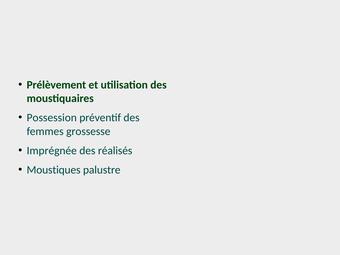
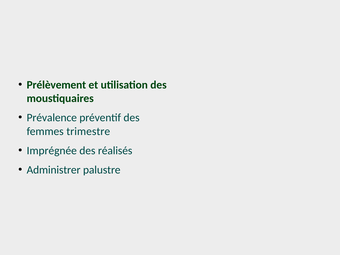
Possession: Possession -> Prévalence
grossesse: grossesse -> trimestre
Moustiques: Moustiques -> Administrer
